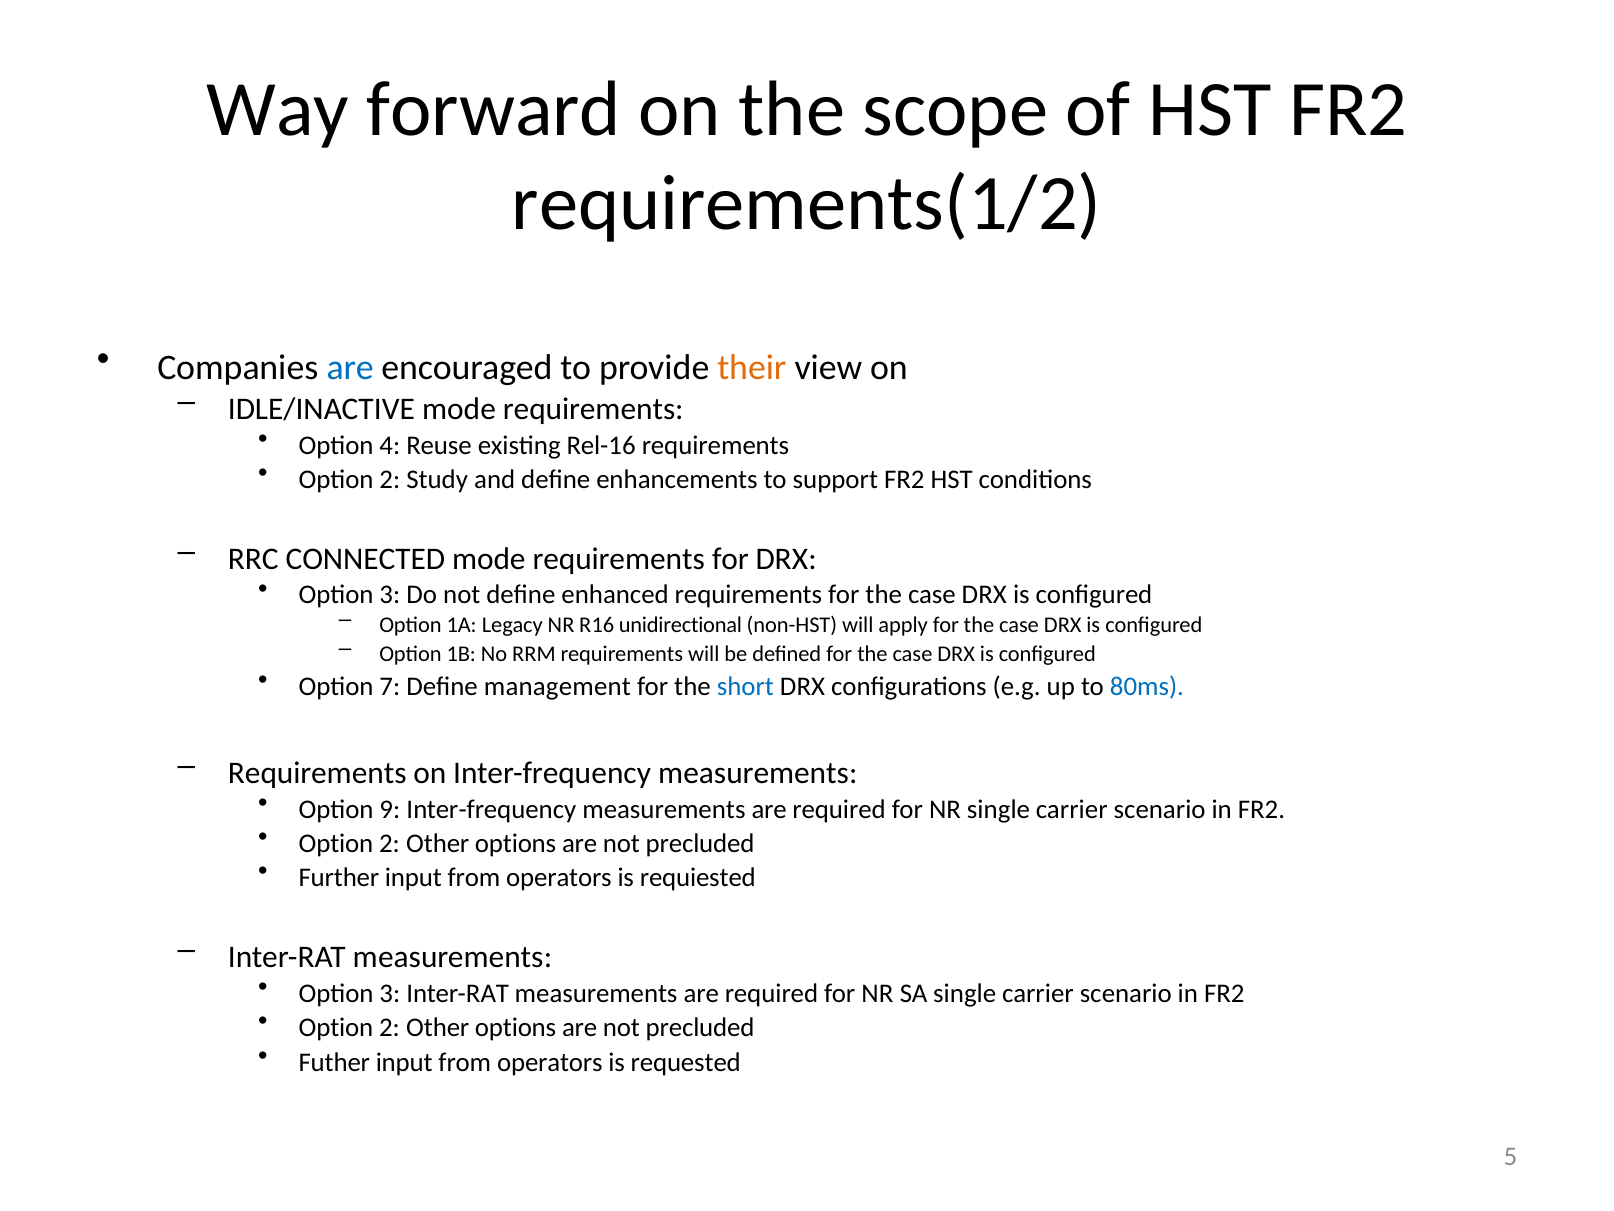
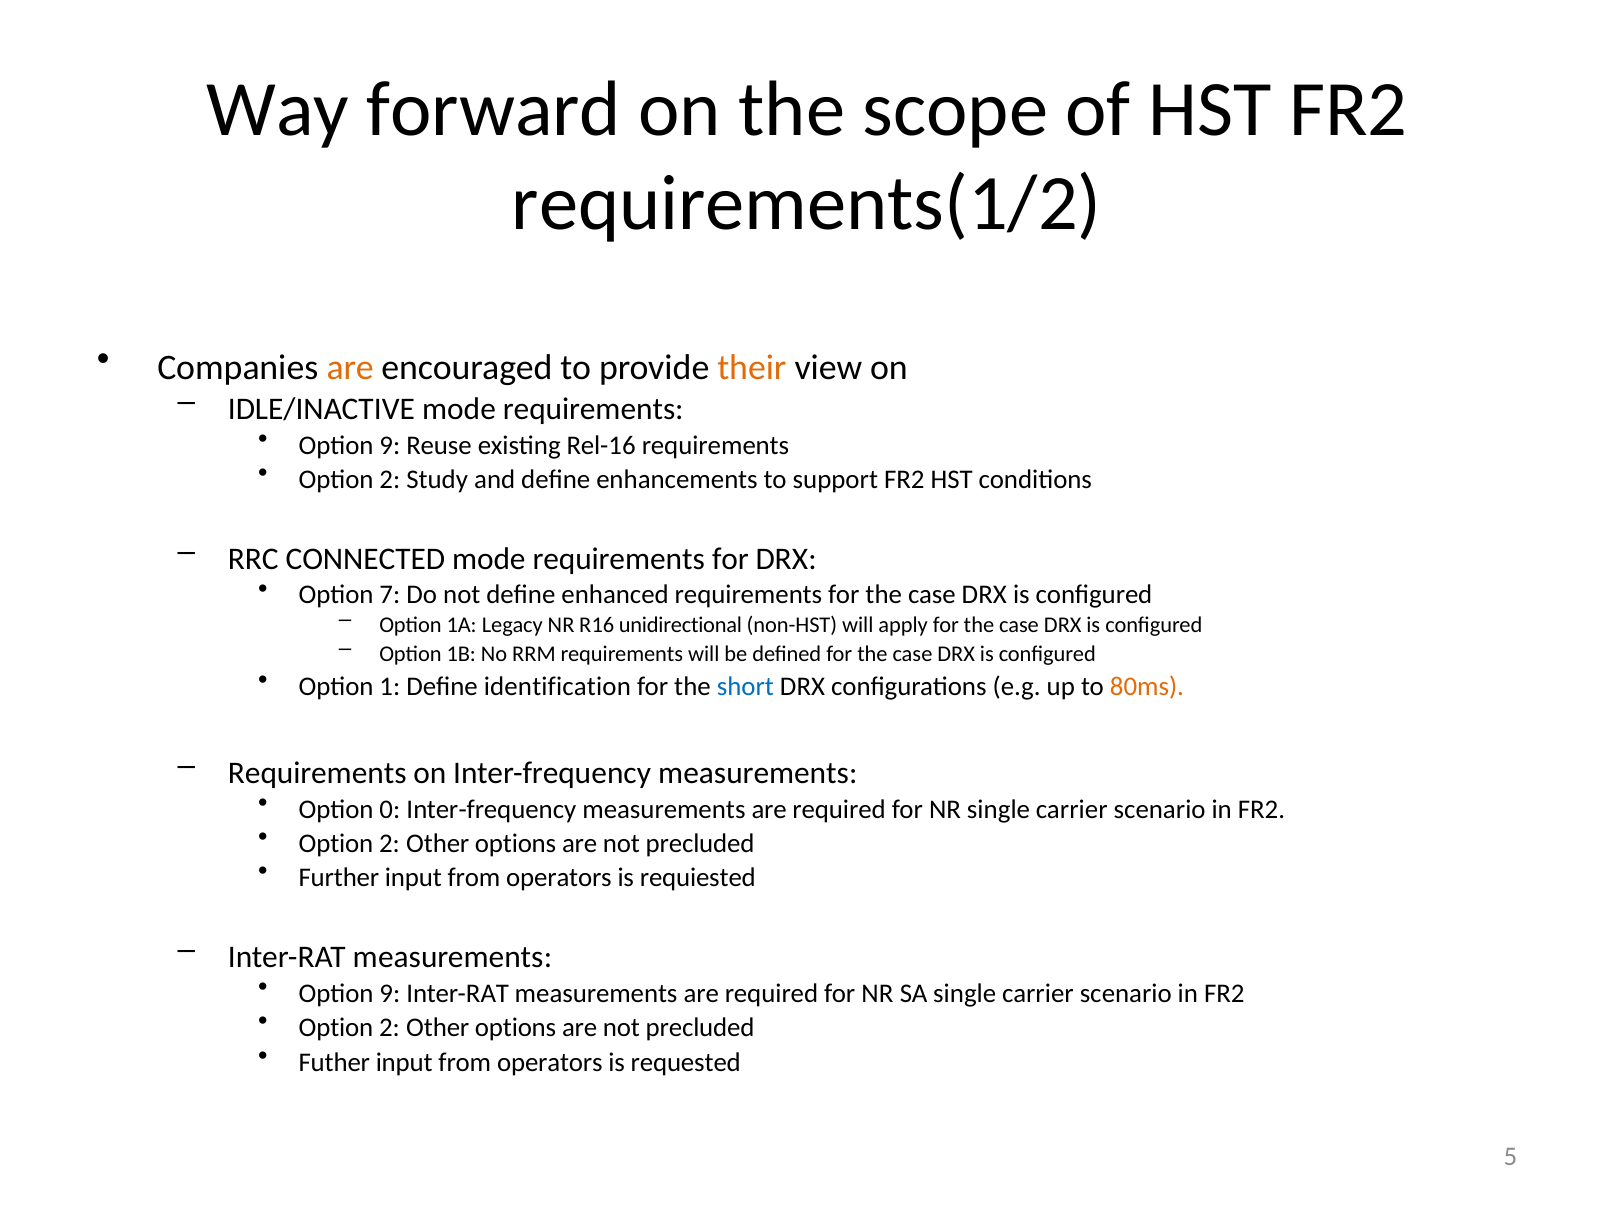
are at (350, 368) colour: blue -> orange
4 at (390, 445): 4 -> 9
3 at (390, 595): 3 -> 7
7: 7 -> 1
management: management -> identification
80ms colour: blue -> orange
9: 9 -> 0
3 at (390, 993): 3 -> 9
